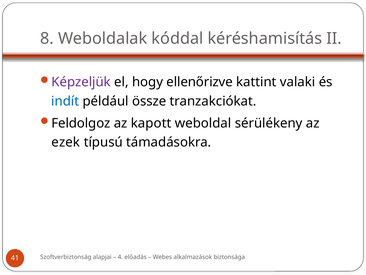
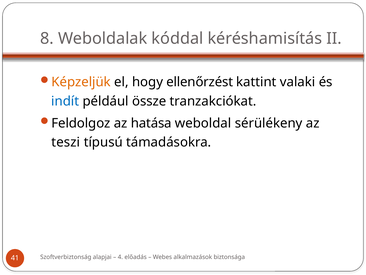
Képzeljük colour: purple -> orange
ellenőrizve: ellenőrizve -> ellenőrzést
kapott: kapott -> hatása
ezek: ezek -> teszi
